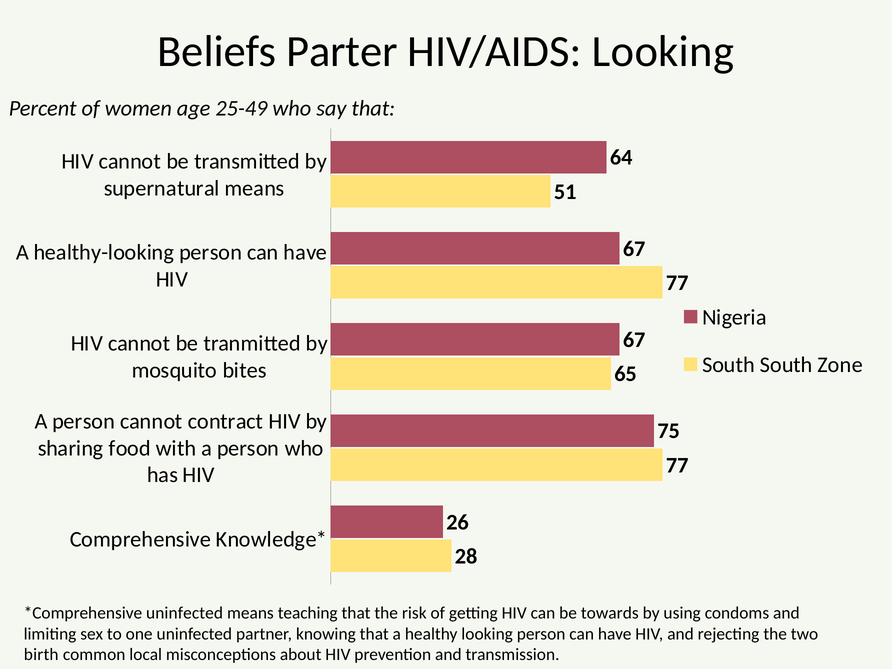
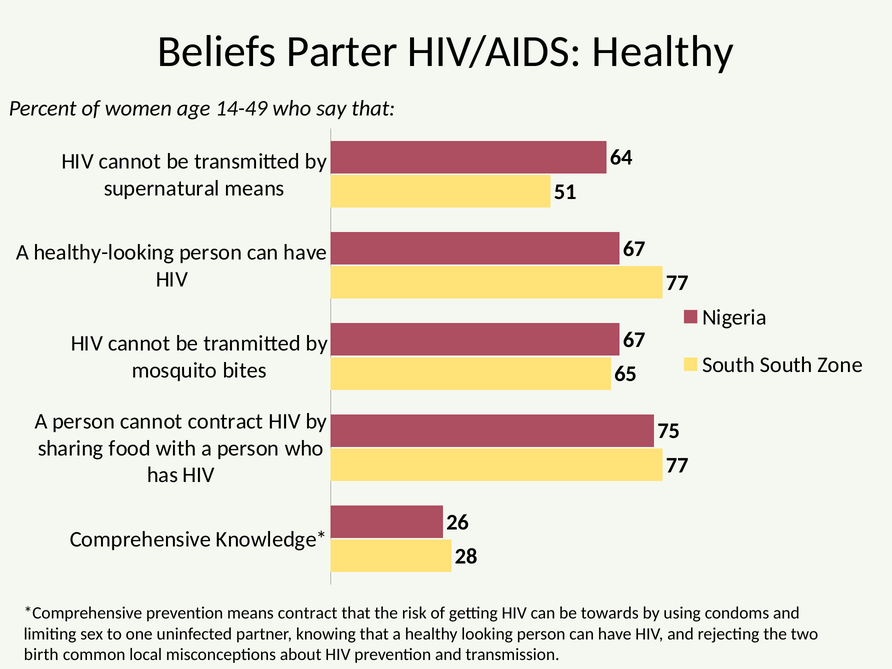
HIV/AIDS Looking: Looking -> Healthy
25-49: 25-49 -> 14-49
uninfected at (185, 613): uninfected -> prevention
means teaching: teaching -> contract
